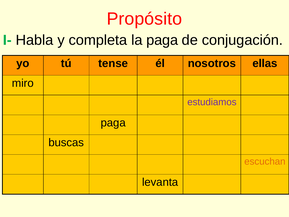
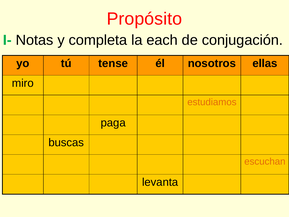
Habla: Habla -> Notas
la paga: paga -> each
estudiamos colour: purple -> orange
